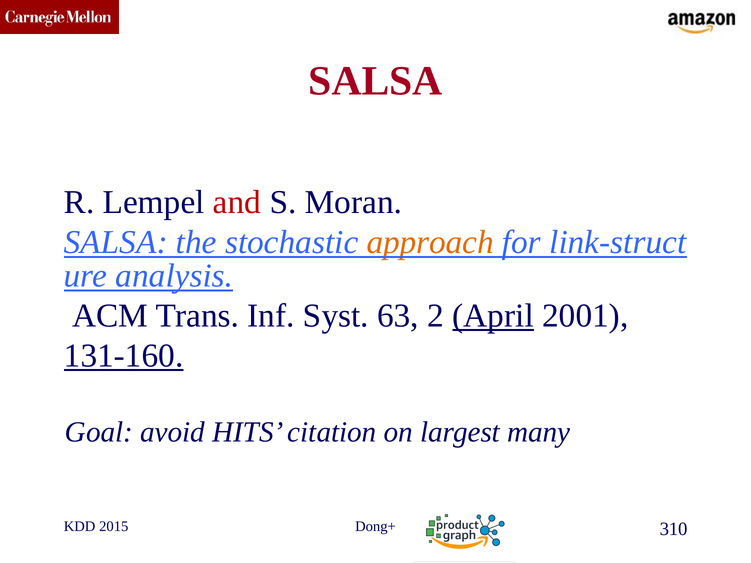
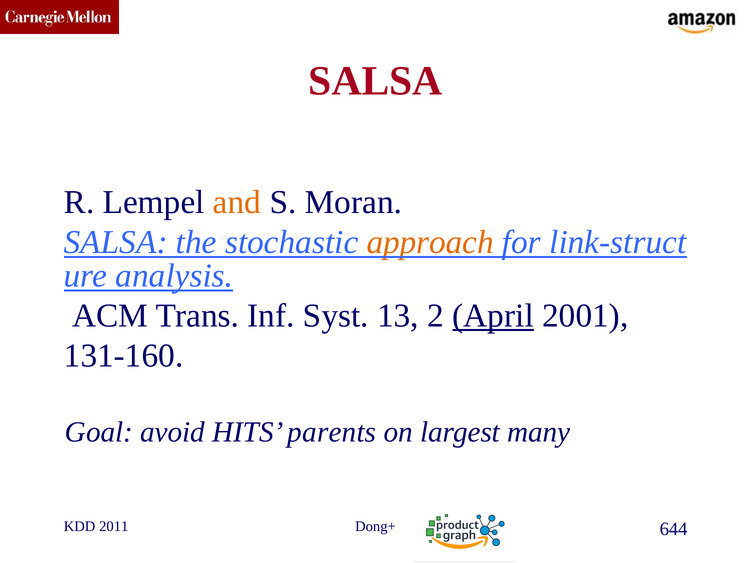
and colour: red -> orange
63: 63 -> 13
131-160 underline: present -> none
citation: citation -> parents
2015: 2015 -> 2011
310: 310 -> 644
